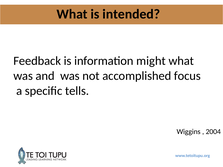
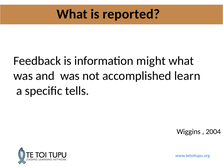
intended: intended -> reported
focus: focus -> learn
